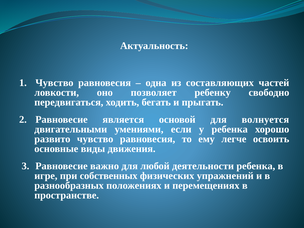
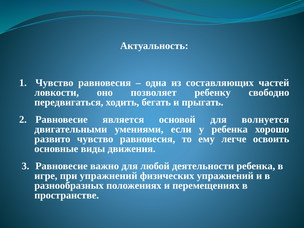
при собственных: собственных -> упражнений
